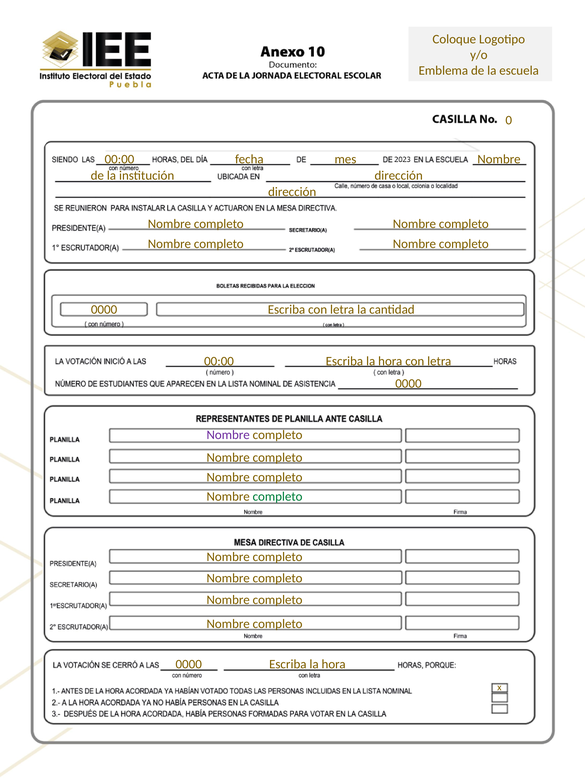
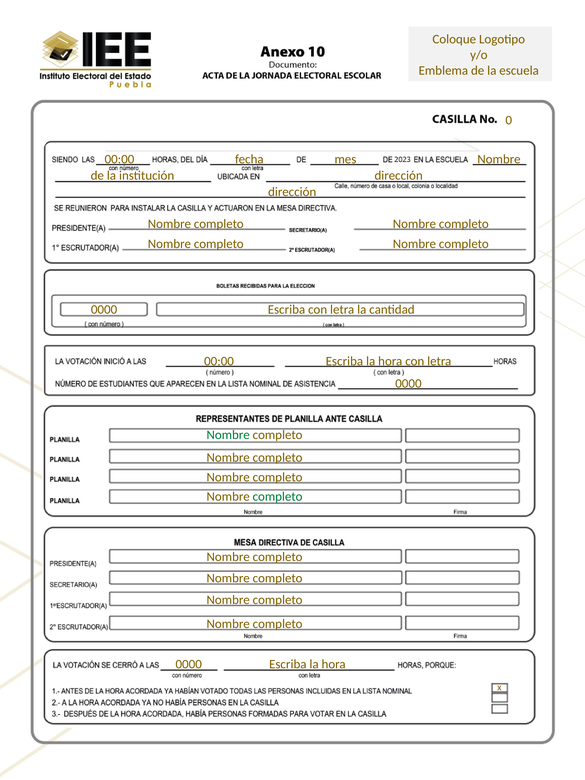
Nombre at (228, 435) colour: purple -> green
